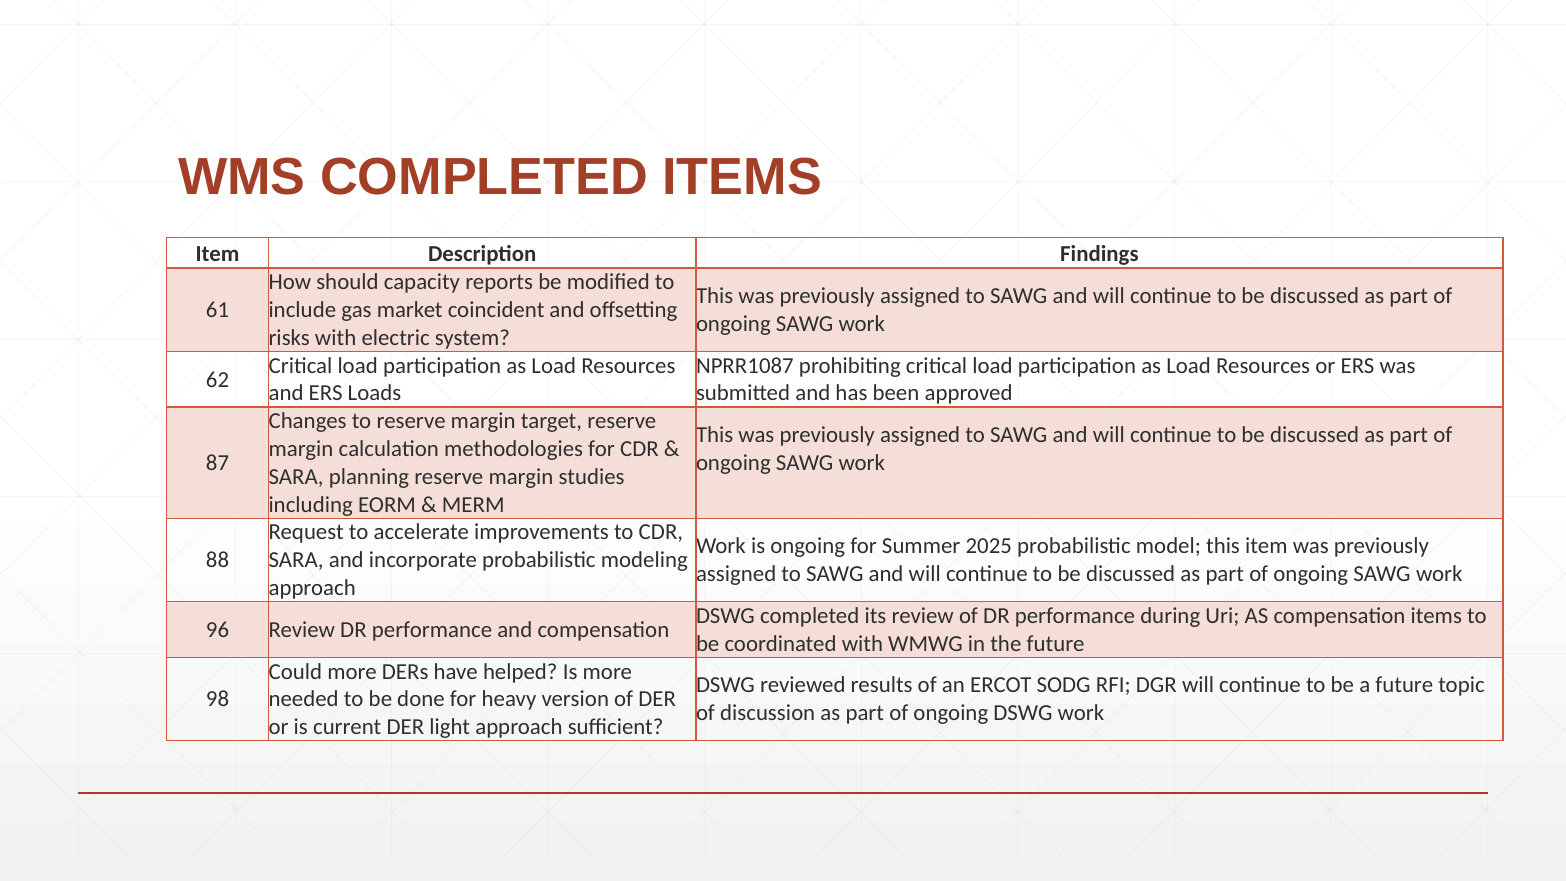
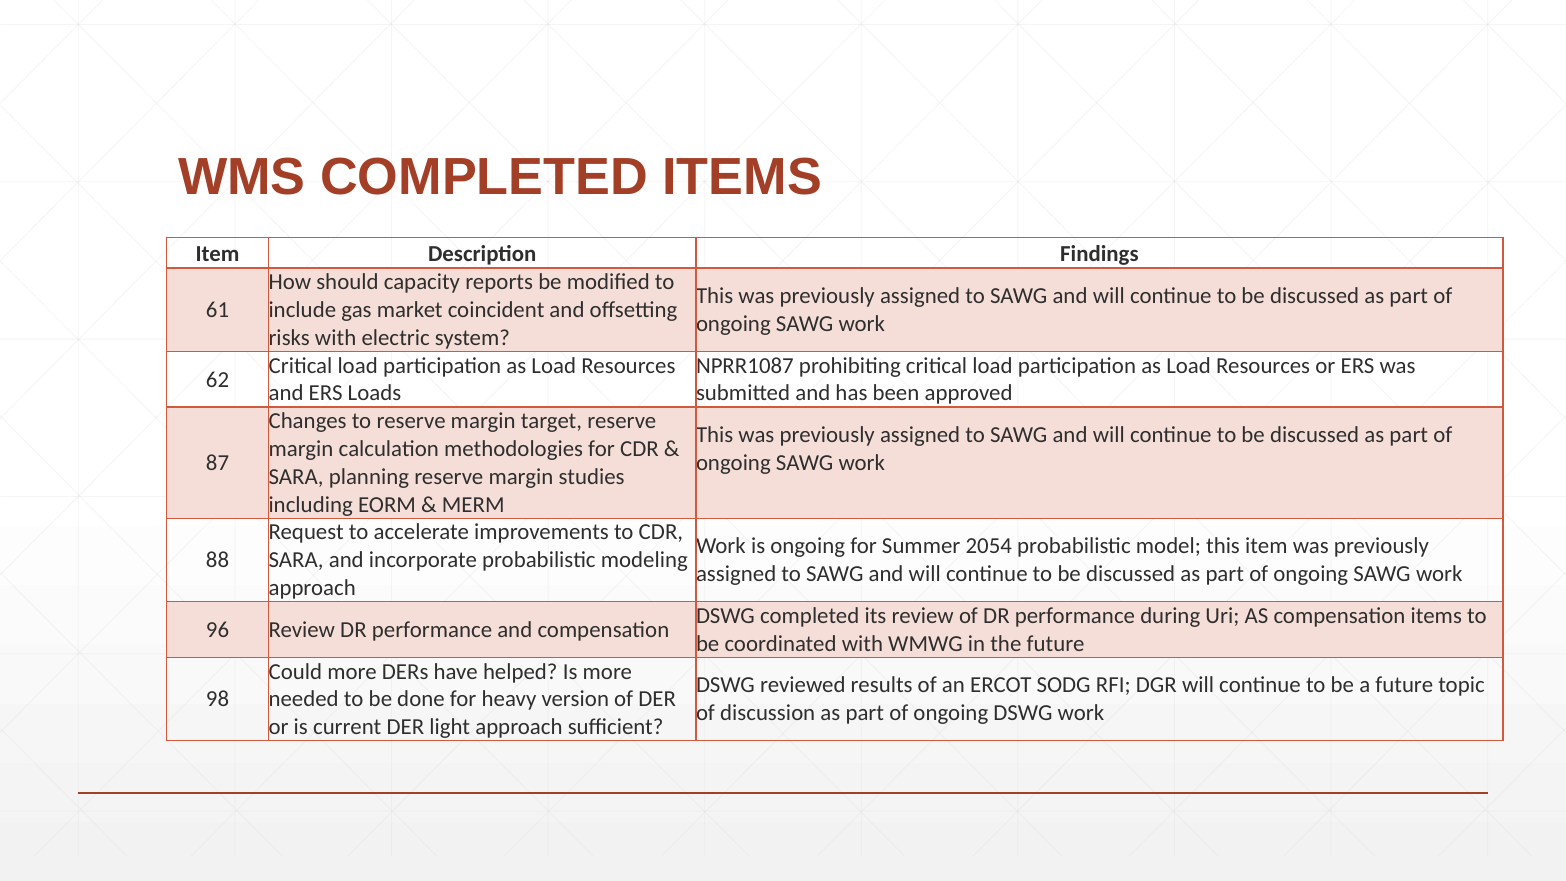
2025: 2025 -> 2054
